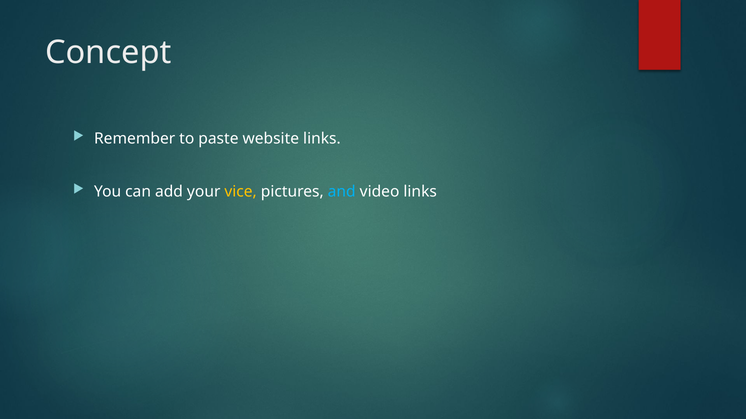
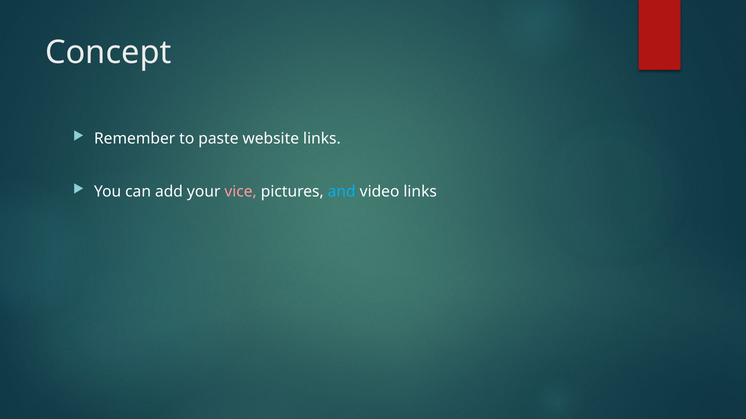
vice colour: yellow -> pink
